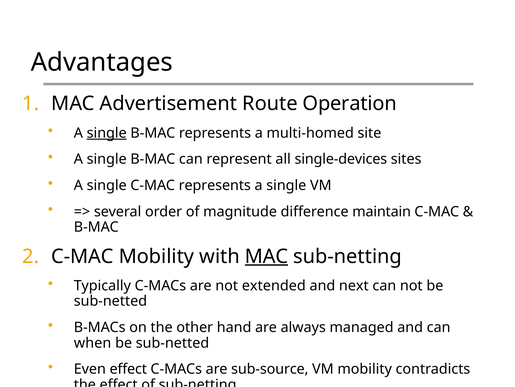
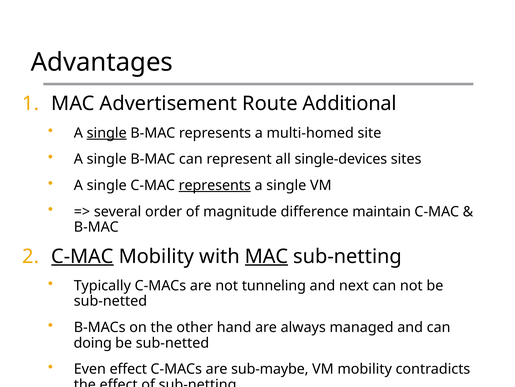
Operation: Operation -> Additional
represents at (215, 185) underline: none -> present
C-MAC at (82, 256) underline: none -> present
extended: extended -> tunneling
when: when -> doing
sub-source: sub-source -> sub-maybe
